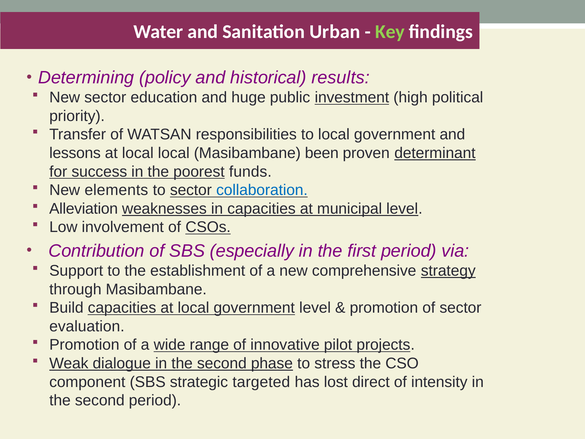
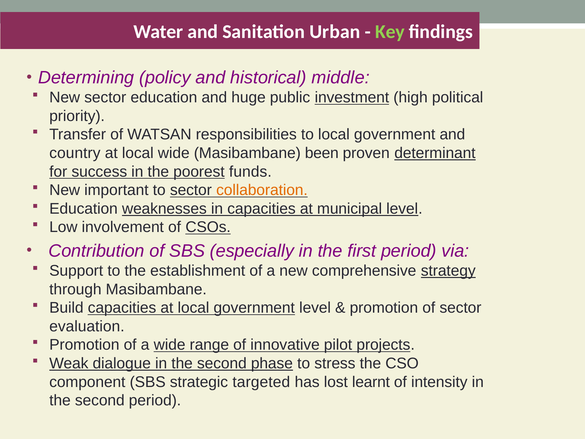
results: results -> middle
lessons: lessons -> country
local local: local -> wide
elements: elements -> important
collaboration colour: blue -> orange
Alleviation at (84, 209): Alleviation -> Education
direct: direct -> learnt
